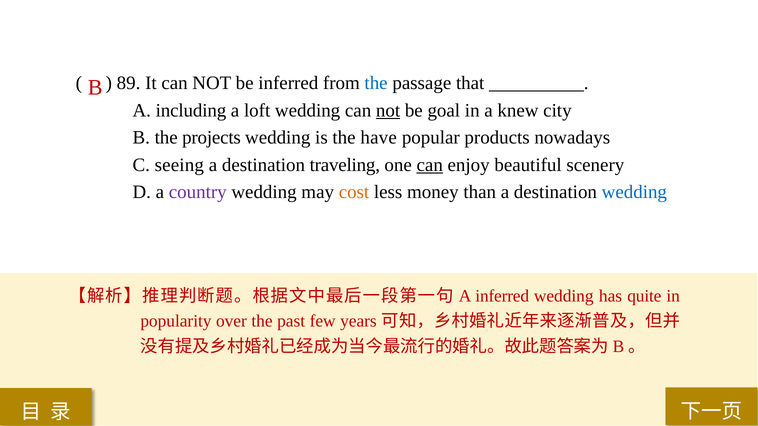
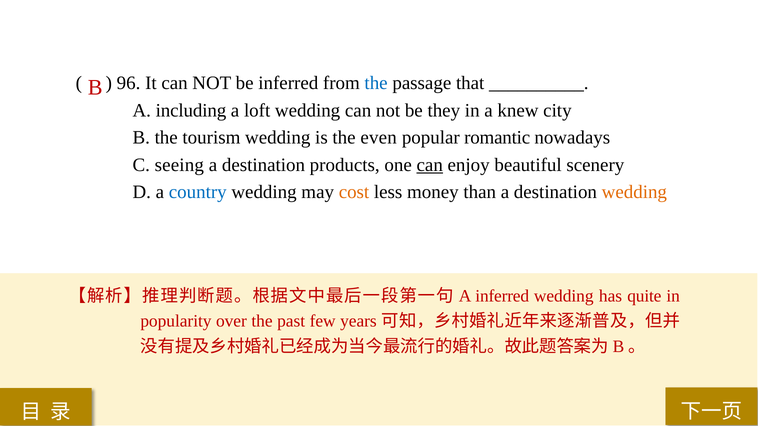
89: 89 -> 96
not at (388, 111) underline: present -> none
goal: goal -> they
projects: projects -> tourism
have: have -> even
products: products -> romantic
traveling: traveling -> products
country colour: purple -> blue
wedding at (634, 192) colour: blue -> orange
